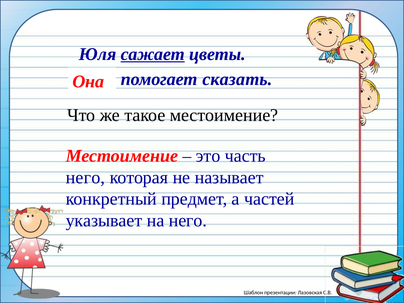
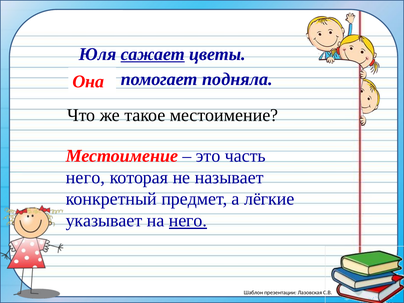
сказать: сказать -> подняла
частей: частей -> лёгкие
него at (188, 221) underline: none -> present
